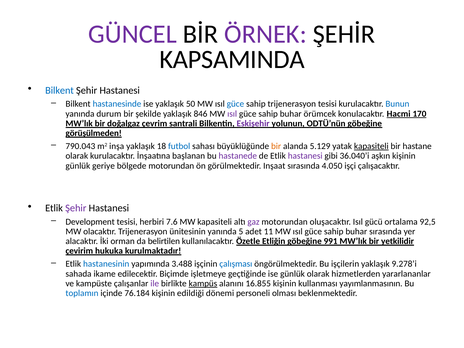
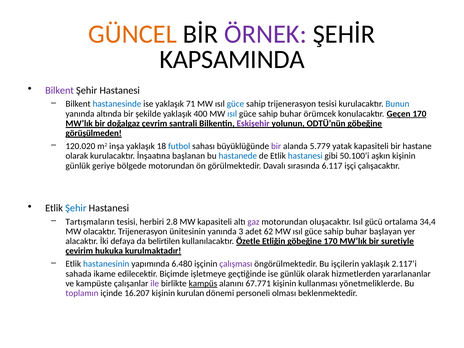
GÜNCEL colour: purple -> orange
Bilkent at (60, 90) colour: blue -> purple
50: 50 -> 71
durum: durum -> altında
846: 846 -> 400
ısıl at (232, 114) colour: purple -> blue
Hacmi: Hacmi -> Geçen
790.043: 790.043 -> 120.020
bir at (276, 146) colour: orange -> purple
5.129: 5.129 -> 5.779
kapasiteli at (371, 146) underline: present -> none
hastanede colour: purple -> blue
hastanesi at (305, 156) colour: purple -> blue
36.040’i: 36.040’i -> 50.100’i
Inşaat: Inşaat -> Davalı
4.050: 4.050 -> 6.117
Şehir at (76, 208) colour: purple -> blue
Development: Development -> Tartışmaların
7.6: 7.6 -> 2.8
92,5: 92,5 -> 34,4
5: 5 -> 3
11: 11 -> 62
buhar sırasında: sırasında -> başlayan
orman: orman -> defaya
göbeğine 991: 991 -> 170
yetkilidir: yetkilidir -> suretiyle
3.488: 3.488 -> 6.480
çalışması colour: blue -> purple
9.278’i: 9.278’i -> 2.117’i
16.855: 16.855 -> 67.771
yayımlanmasının: yayımlanmasının -> yönetmeliklerde
toplamın colour: blue -> purple
76.184: 76.184 -> 16.207
edildiği: edildiği -> kurulan
